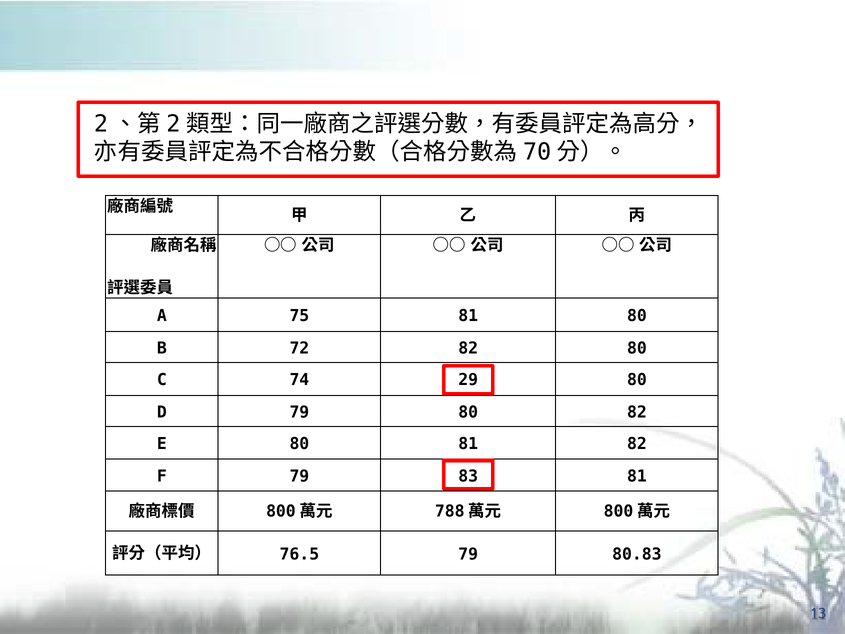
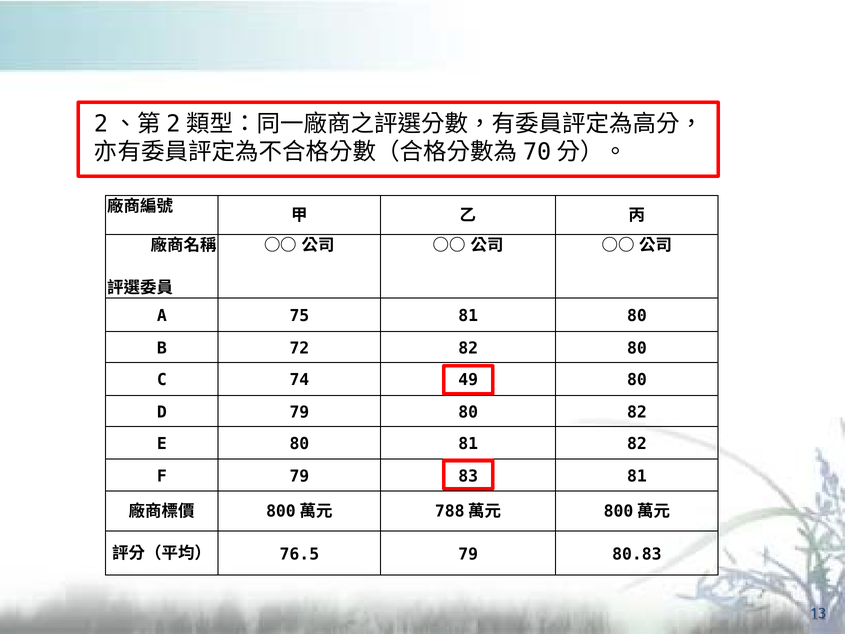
29: 29 -> 49
